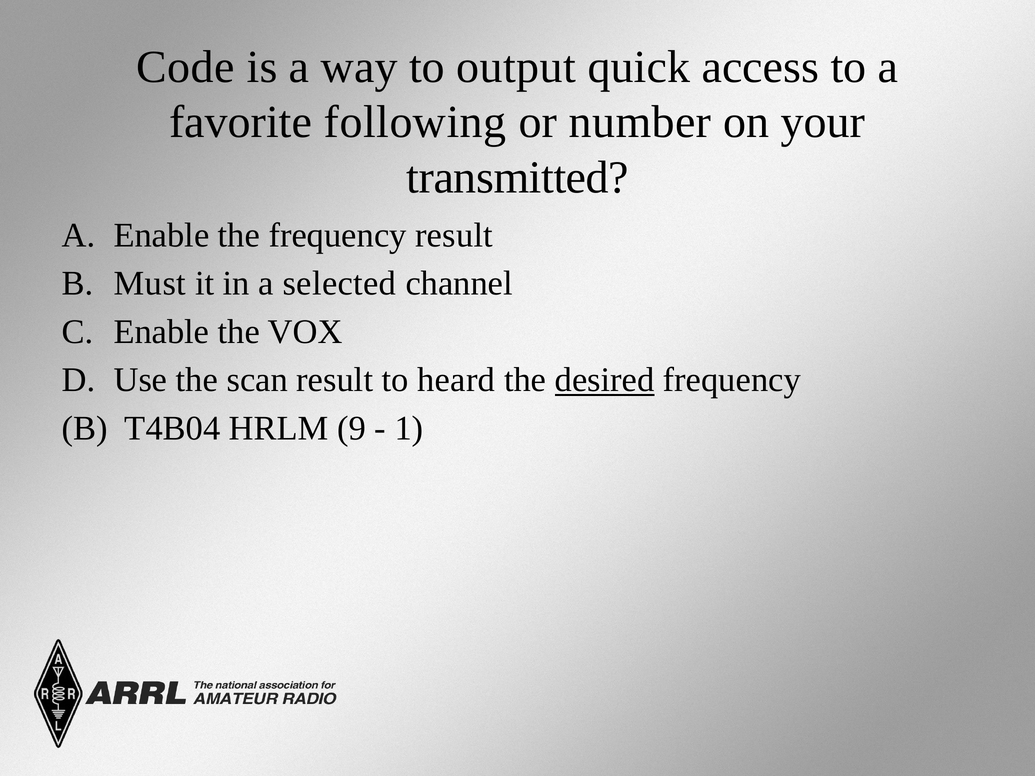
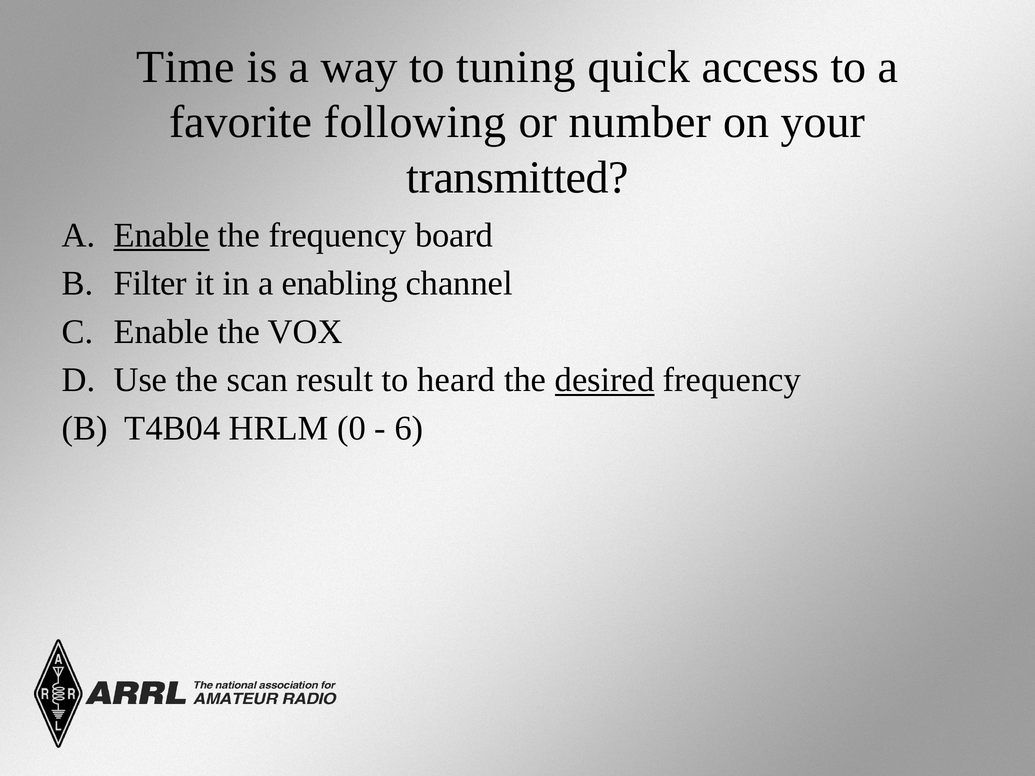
Code: Code -> Time
output: output -> tuning
Enable at (161, 235) underline: none -> present
frequency result: result -> board
Must: Must -> Filter
selected: selected -> enabling
9: 9 -> 0
1: 1 -> 6
